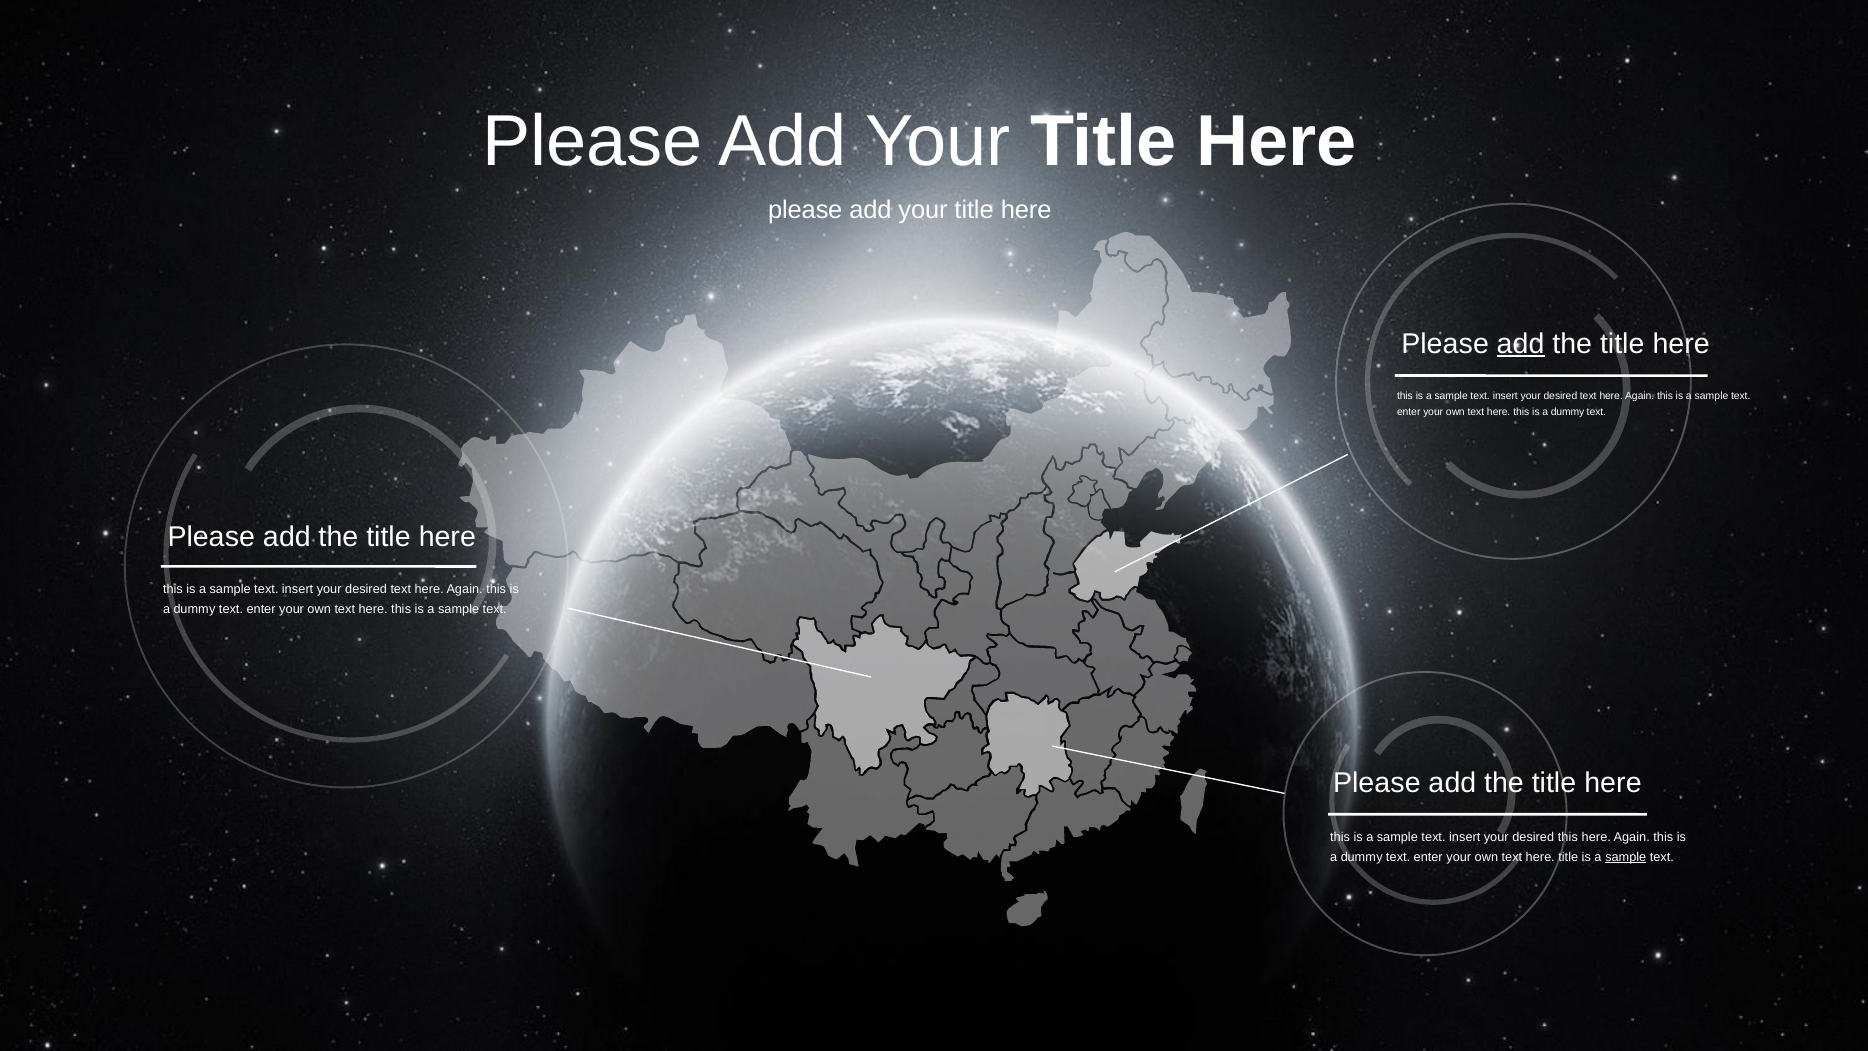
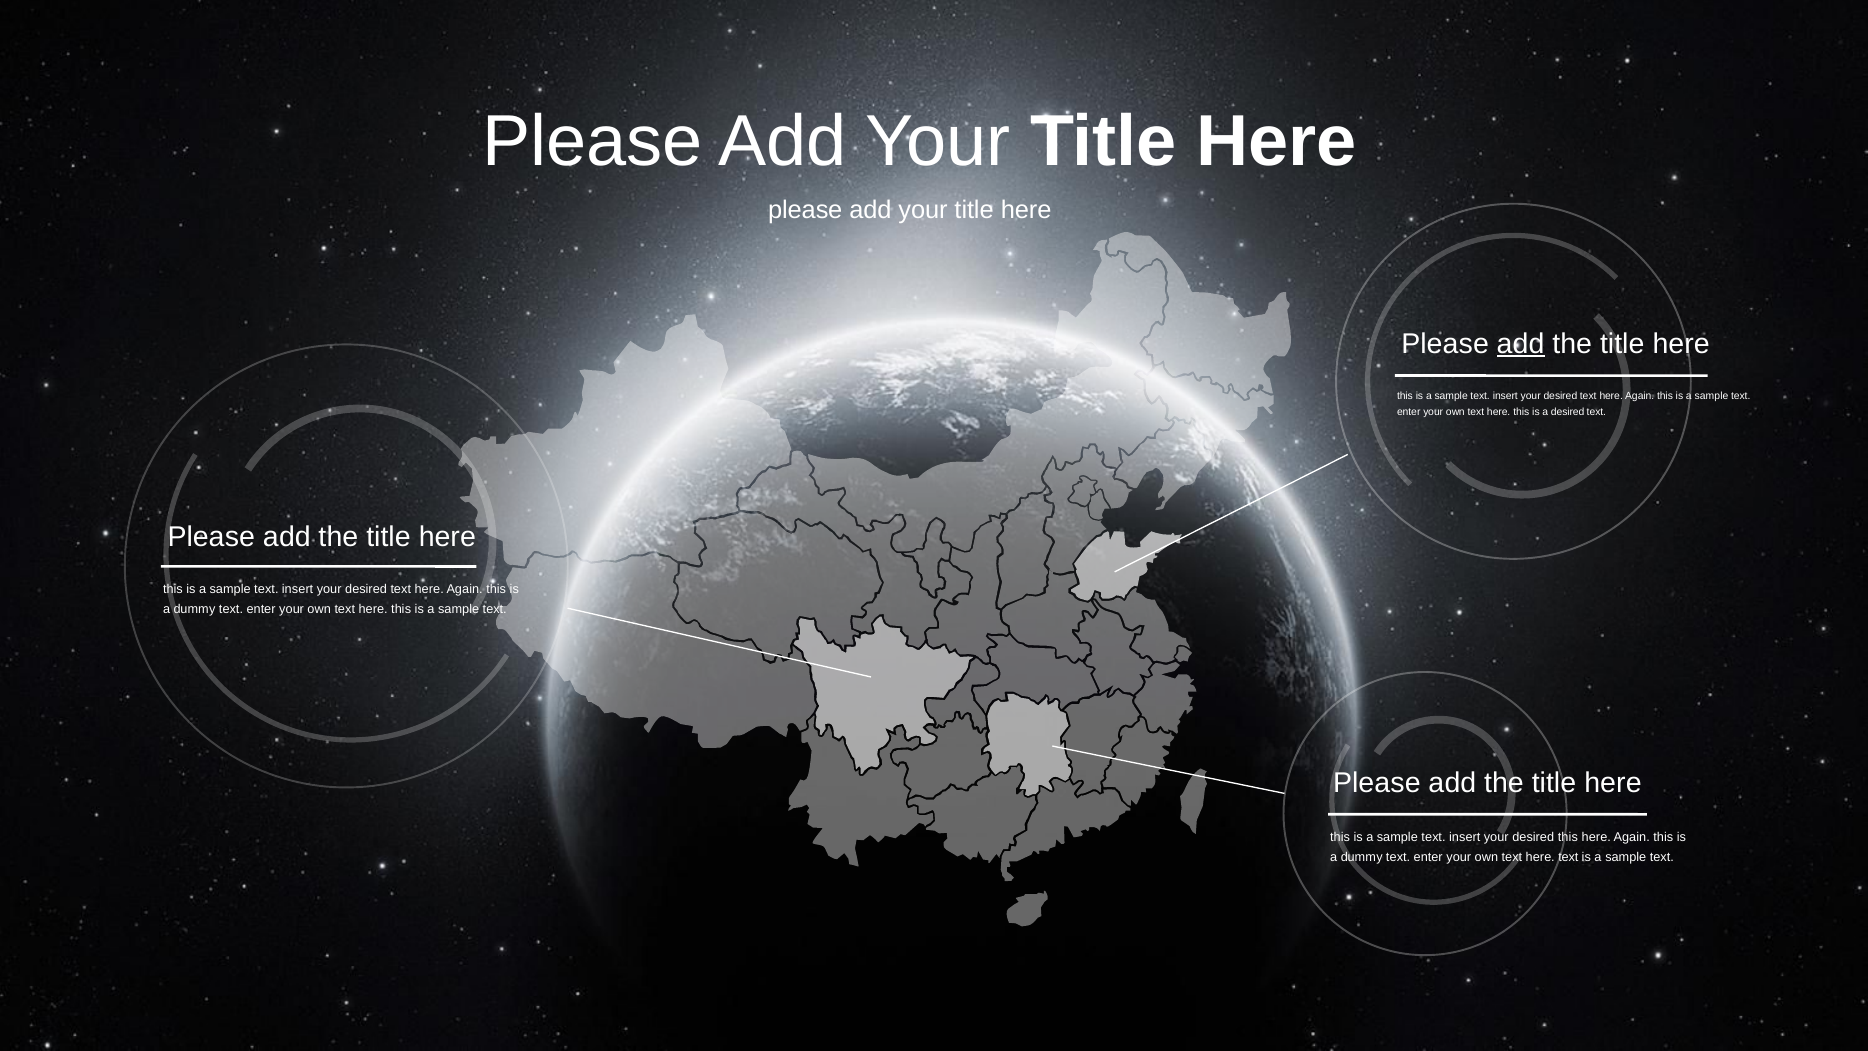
dummy at (1568, 412): dummy -> desired
here title: title -> text
sample at (1626, 857) underline: present -> none
